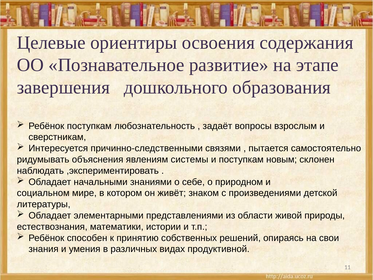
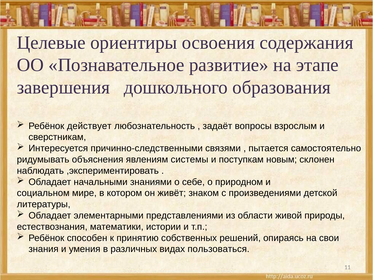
Ребёнок поступкам: поступкам -> действует
продуктивной: продуктивной -> пользоваться
